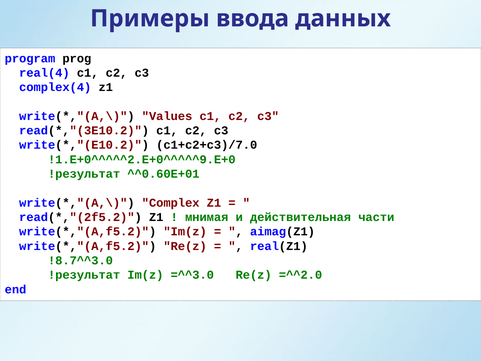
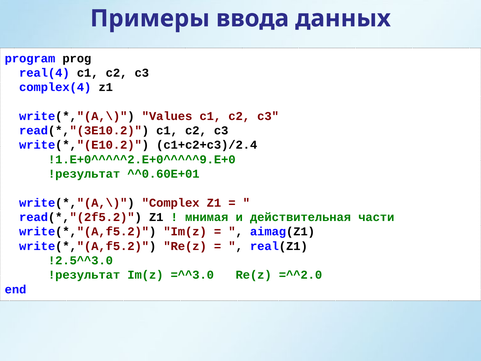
c1+c2+c3)/7.0: c1+c2+c3)/7.0 -> c1+c2+c3)/2.4
!8.7^^3.0: !8.7^^3.0 -> !2.5^^3.0
